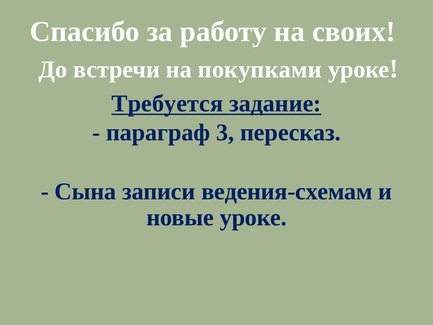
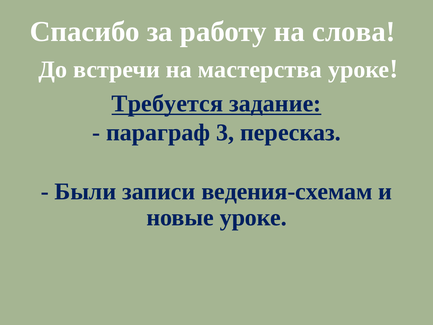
своих: своих -> слова
покупками: покупками -> мастерства
Сына: Сына -> Были
